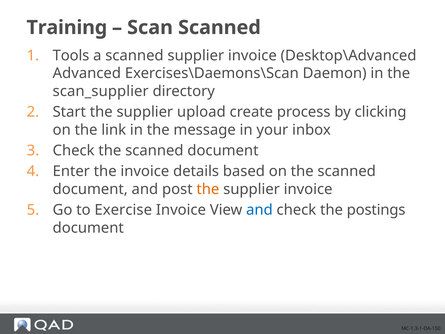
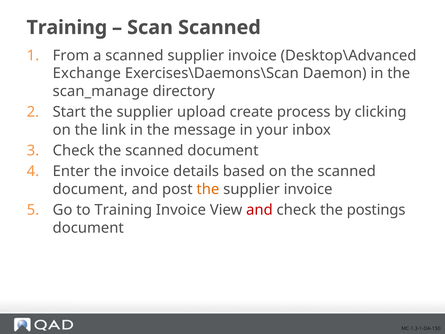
Tools: Tools -> From
Advanced: Advanced -> Exchange
scan_supplier: scan_supplier -> scan_manage
to Exercise: Exercise -> Training
and at (259, 210) colour: blue -> red
